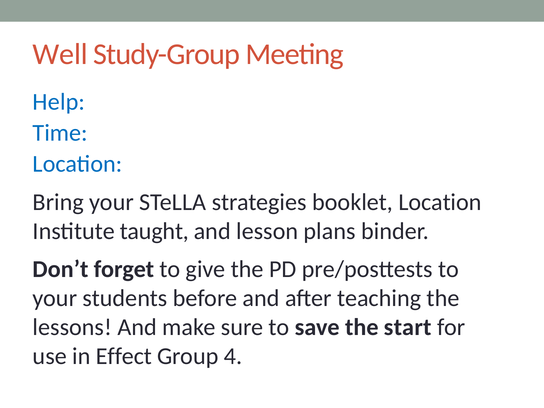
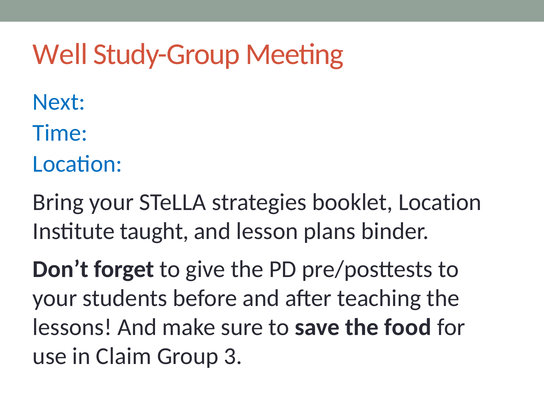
Help: Help -> Next
start: start -> food
Effect: Effect -> Claim
4: 4 -> 3
